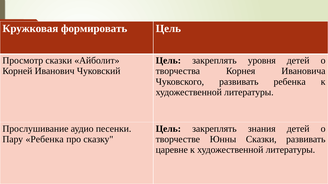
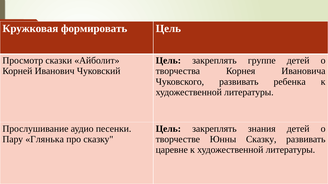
уровня: уровня -> группе
Пару Ребенка: Ребенка -> Глянька
Юнны Сказки: Сказки -> Сказку
